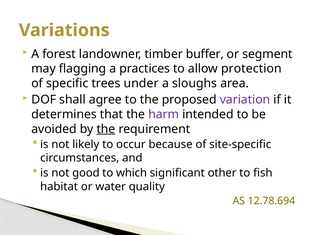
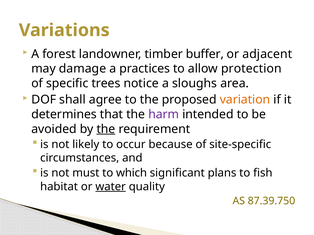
segment: segment -> adjacent
flagging: flagging -> damage
under: under -> notice
variation colour: purple -> orange
good: good -> must
other: other -> plans
water underline: none -> present
12.78.694: 12.78.694 -> 87.39.750
